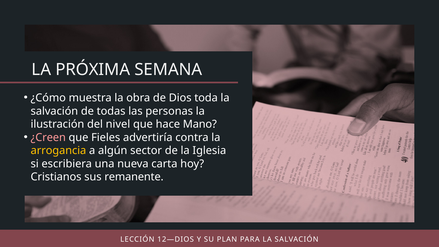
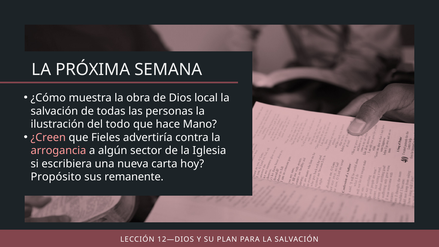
toda: toda -> local
nivel: nivel -> todo
arrogancia colour: yellow -> pink
Cristianos: Cristianos -> Propósito
